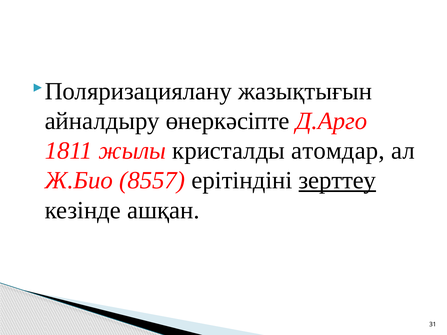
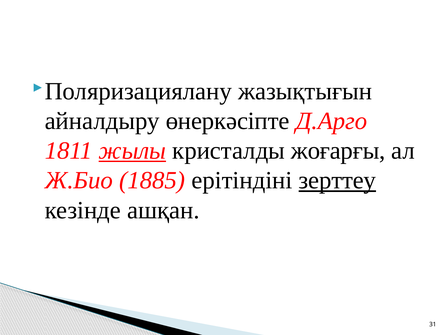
жылы underline: none -> present
атомдар: атомдар -> жоғарғы
8557: 8557 -> 1885
